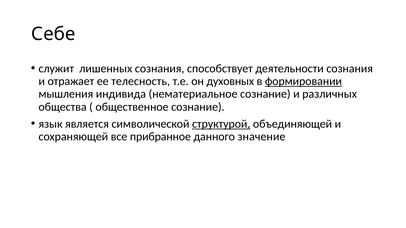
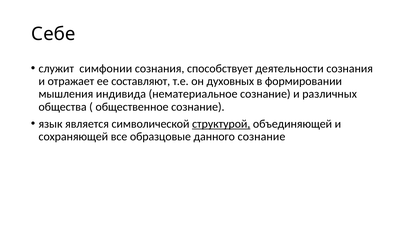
лишенных: лишенных -> симфонии
телесность: телесность -> составляют
формировании underline: present -> none
прибранное: прибранное -> образцовые
данного значение: значение -> сознание
